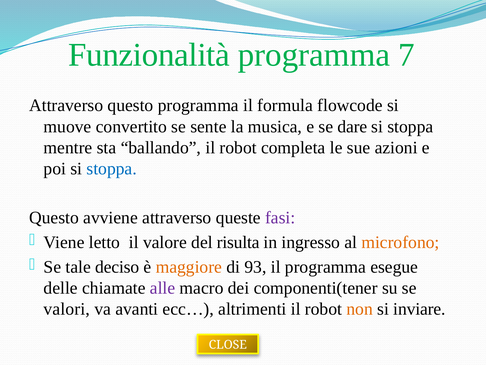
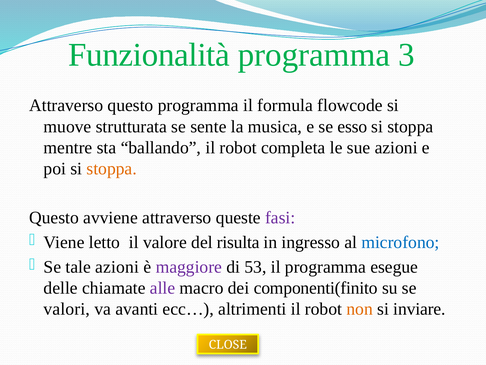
7: 7 -> 3
convertito: convertito -> strutturata
dare: dare -> esso
stoppa at (112, 168) colour: blue -> orange
microfono colour: orange -> blue
tale deciso: deciso -> azioni
maggiore colour: orange -> purple
93: 93 -> 53
componenti(tener: componenti(tener -> componenti(finito
